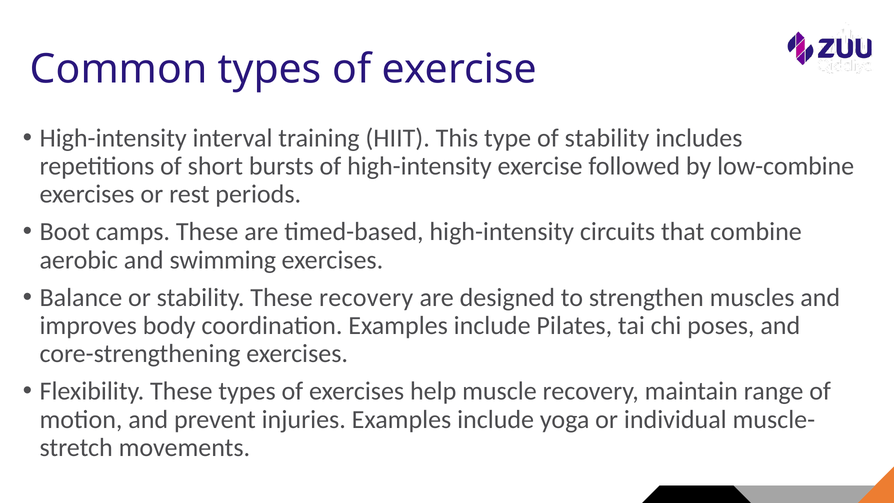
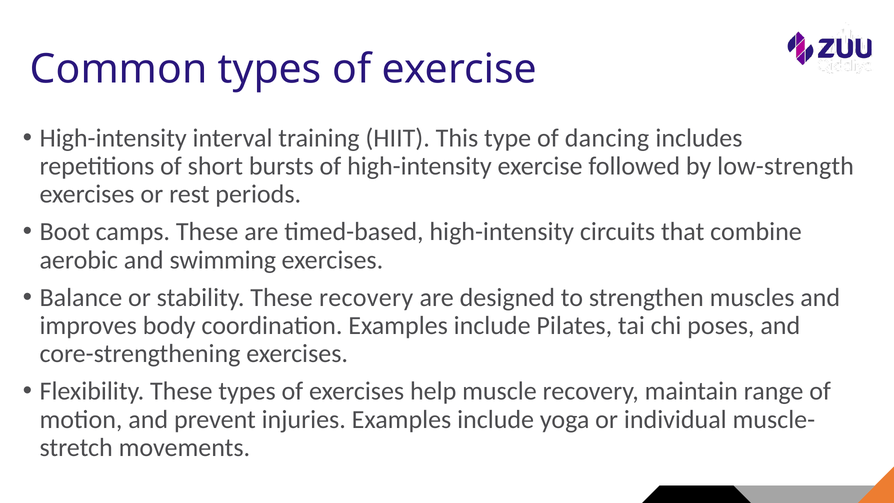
of stability: stability -> dancing
low-combine: low-combine -> low-strength
